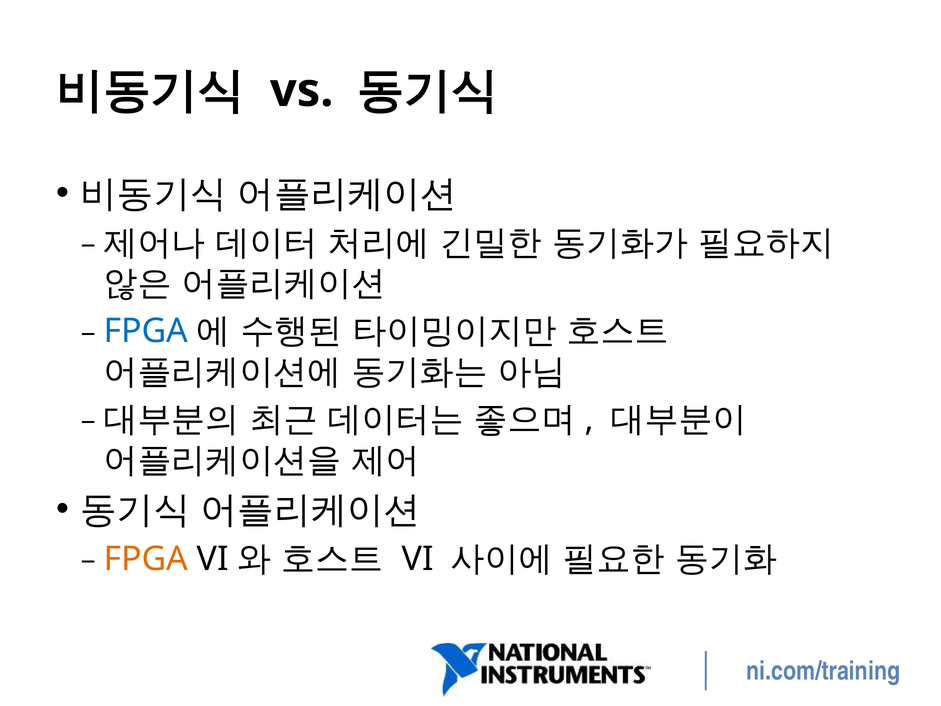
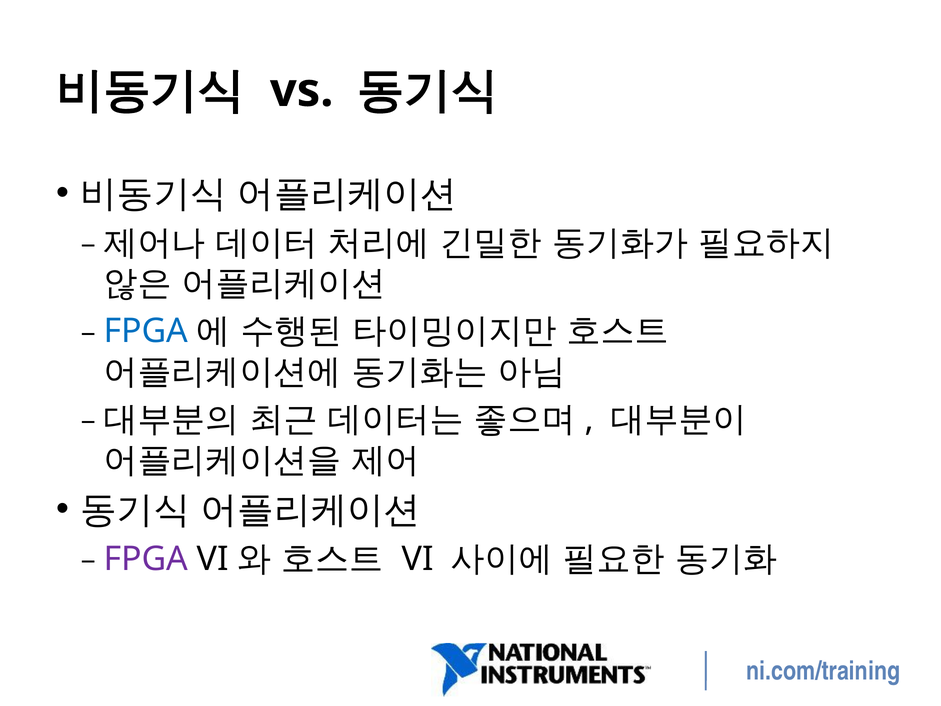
FPGA at (146, 559) colour: orange -> purple
